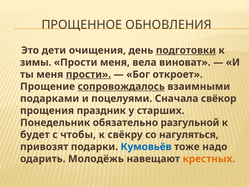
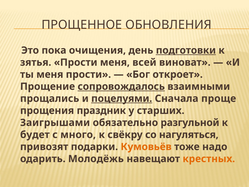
дети: дети -> пока
зимы: зимы -> зятья
вела: вела -> всей
прости at (88, 74) underline: present -> none
подарками: подарками -> прощались
поцелуями underline: none -> present
свёкор: свёкор -> проще
Понедельник: Понедельник -> Заигрышами
чтобы: чтобы -> много
Кумовьёв colour: blue -> orange
